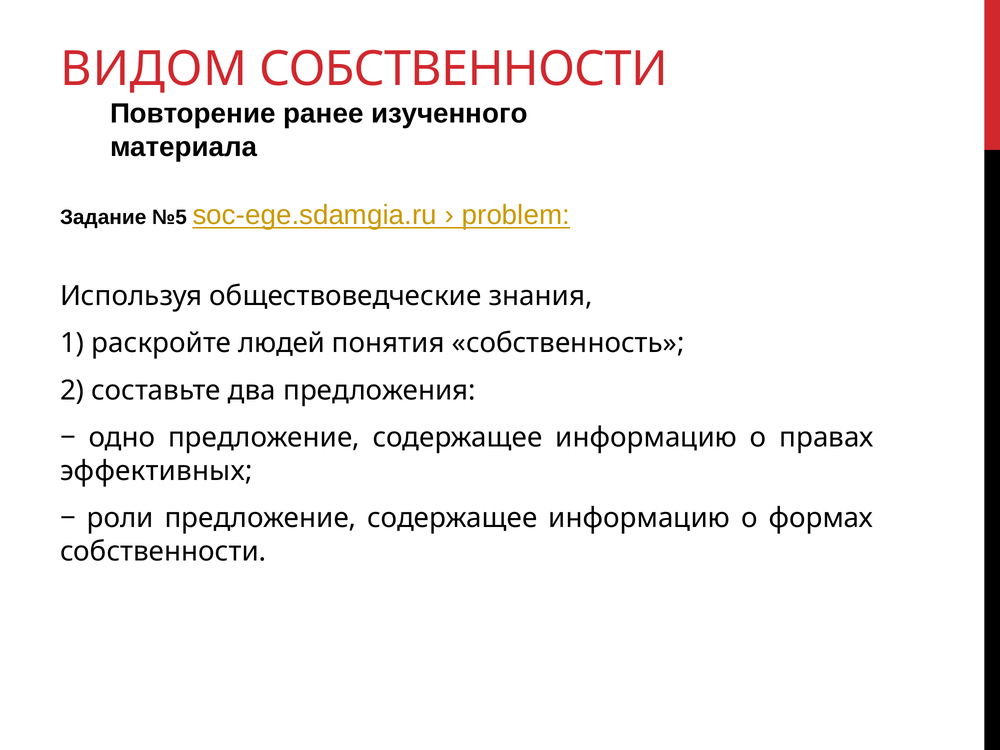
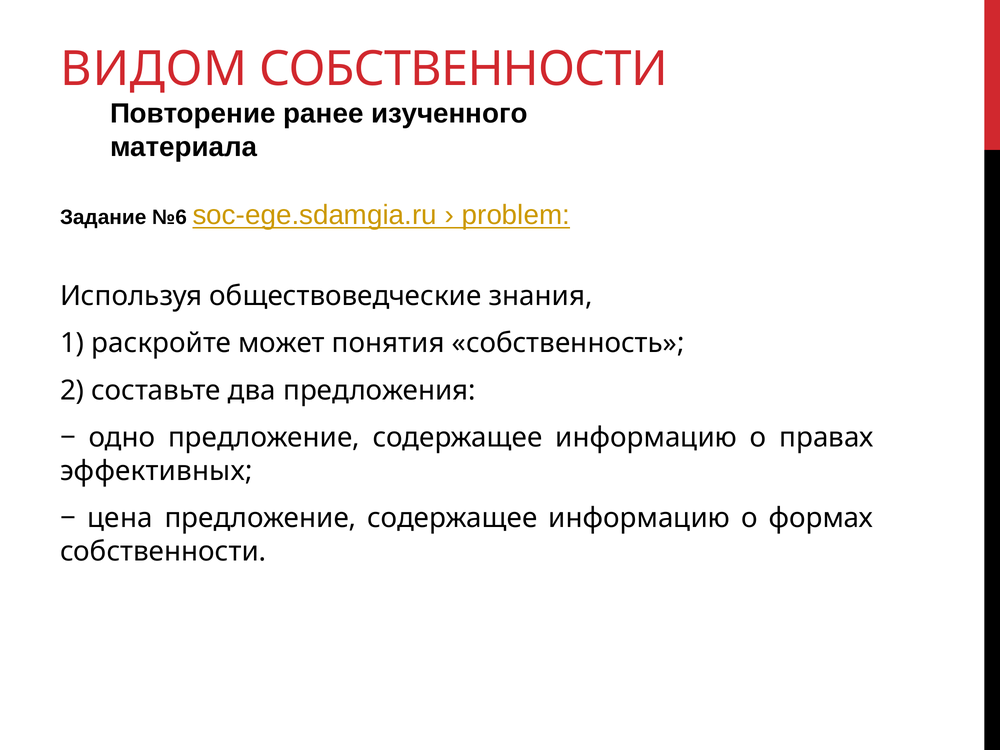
№5: №5 -> №6
людей: людей -> может
роли: роли -> цена
